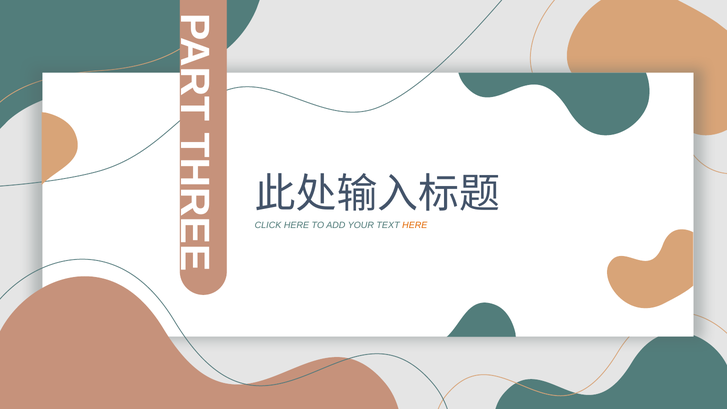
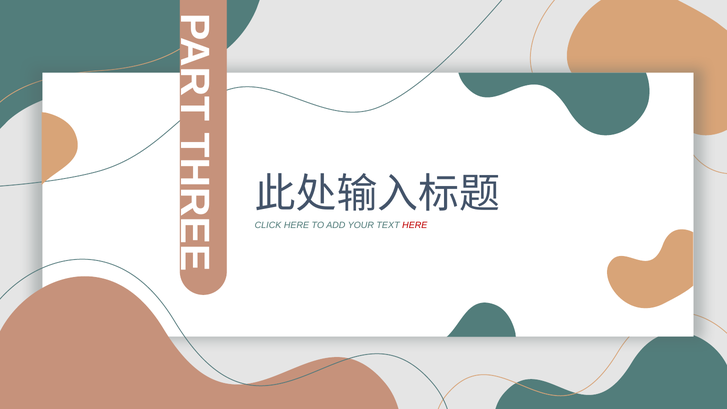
HERE at (415, 225) colour: orange -> red
